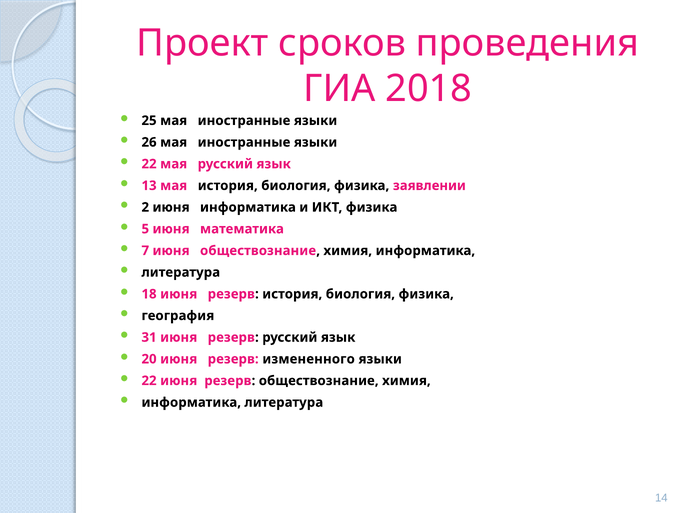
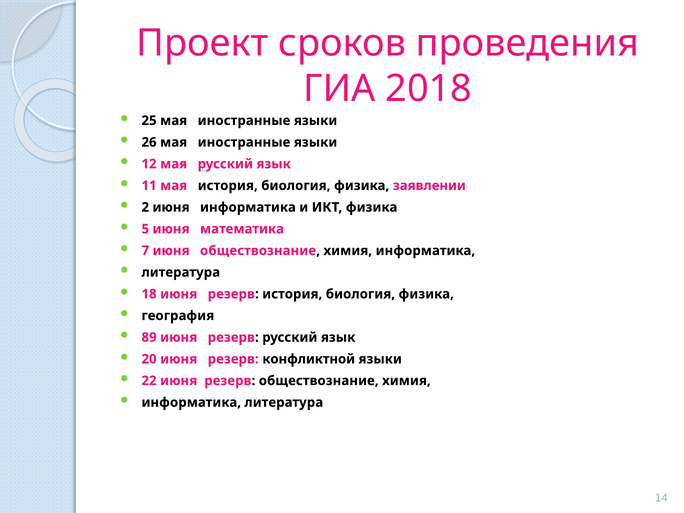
22 at (149, 164): 22 -> 12
13: 13 -> 11
31: 31 -> 89
измененного: измененного -> конфликтной
